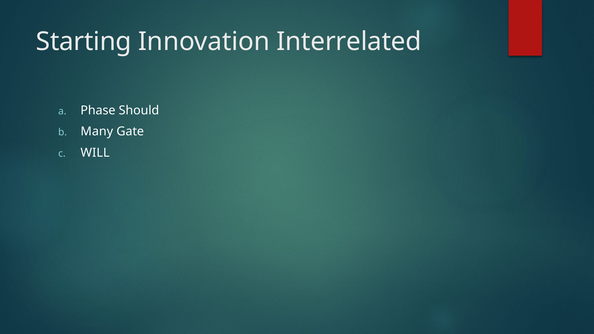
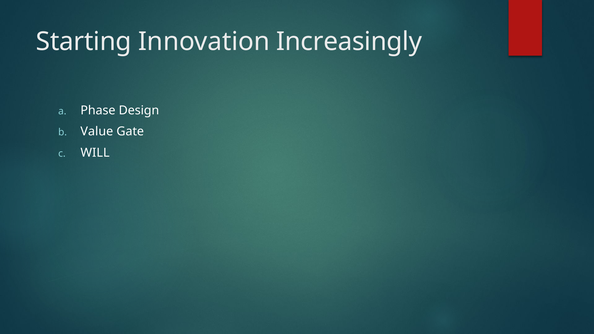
Interrelated: Interrelated -> Increasingly
Should: Should -> Design
Many: Many -> Value
